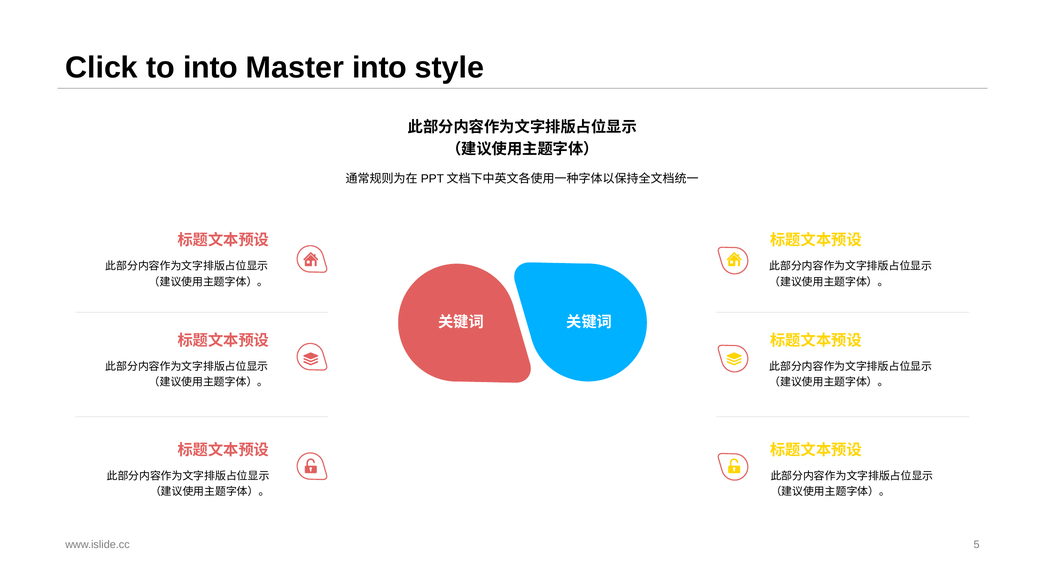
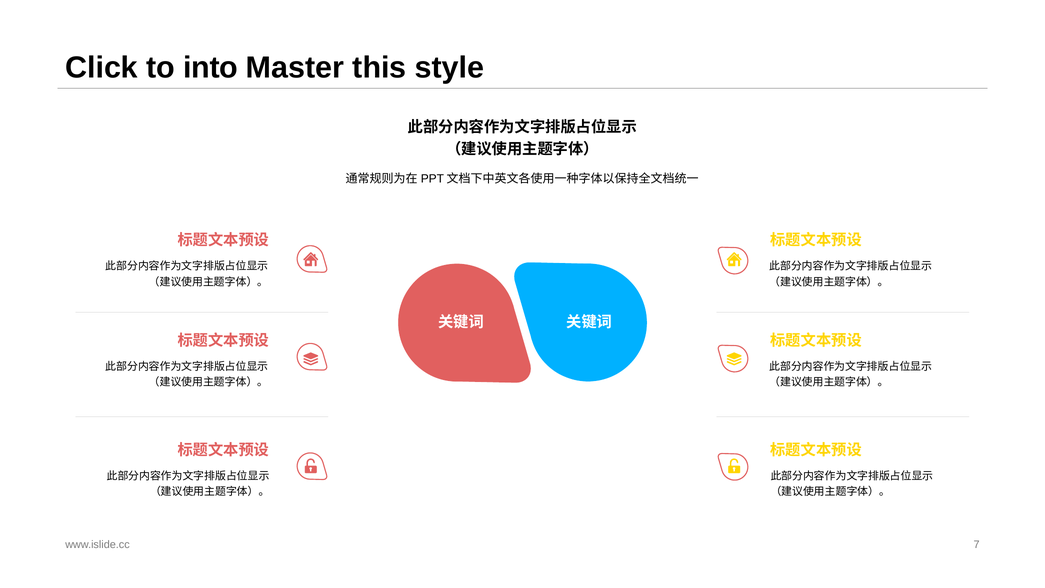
Master into: into -> this
5: 5 -> 7
